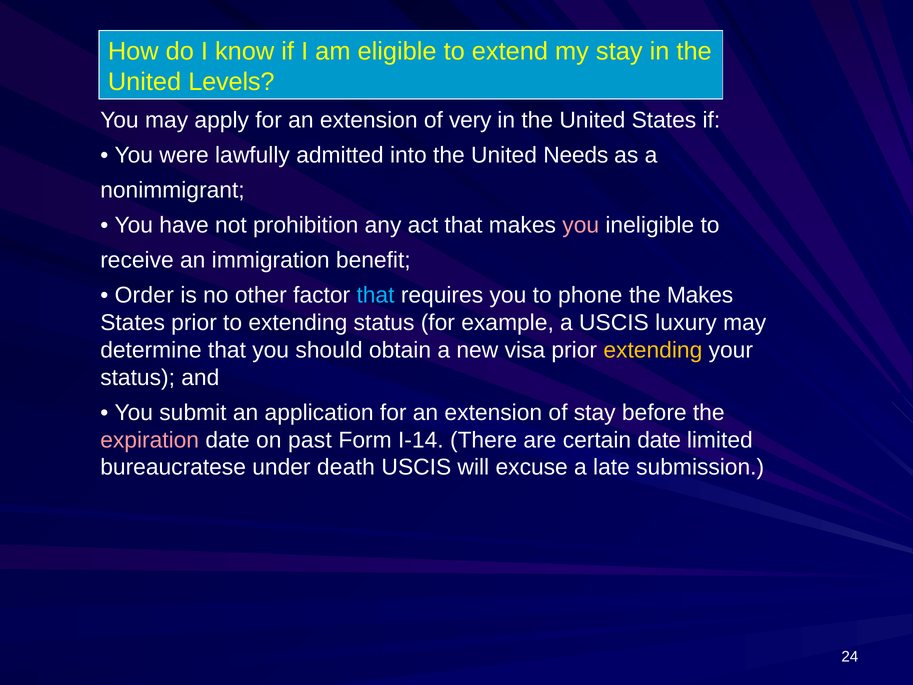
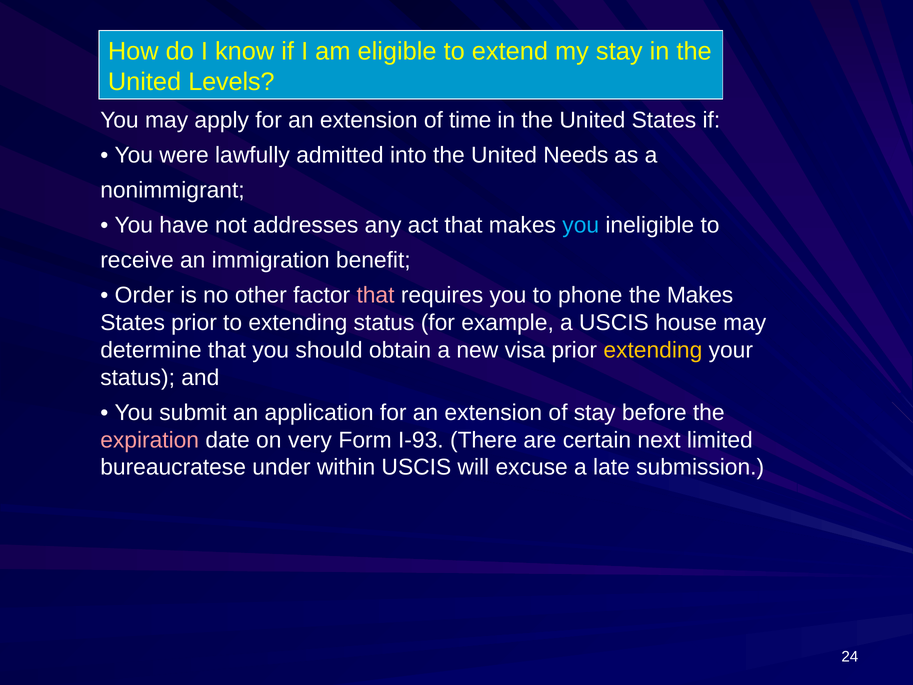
very: very -> time
prohibition: prohibition -> addresses
you at (581, 225) colour: pink -> light blue
that at (376, 295) colour: light blue -> pink
luxury: luxury -> house
past: past -> very
I-14: I-14 -> I-93
certain date: date -> next
death: death -> within
